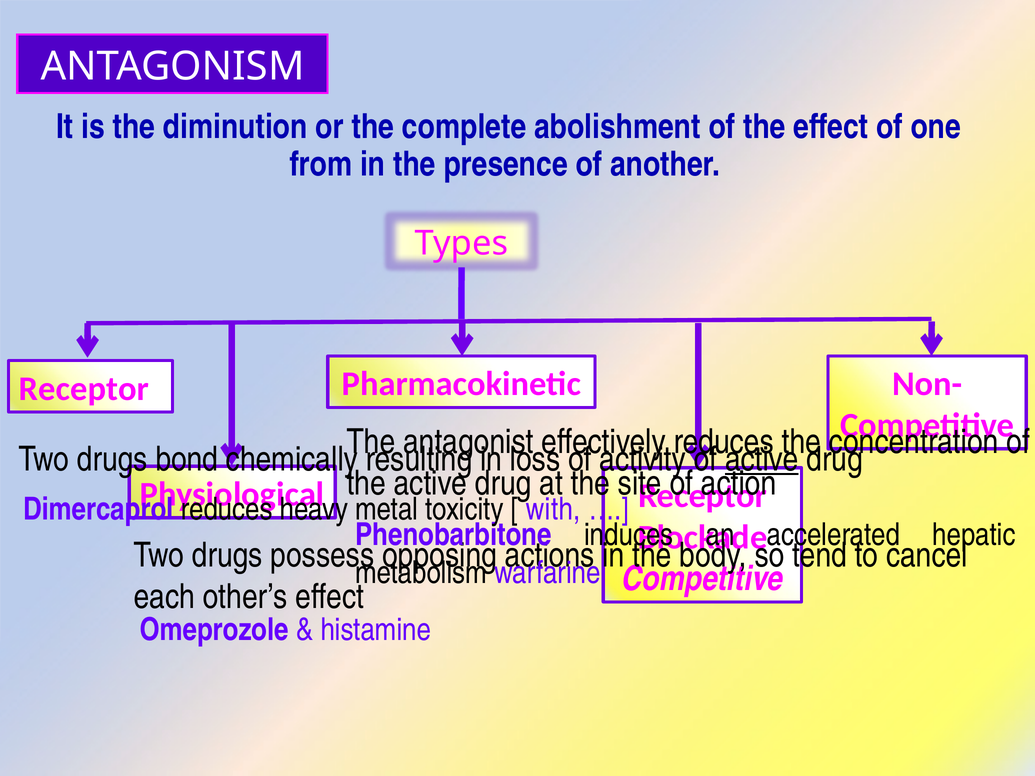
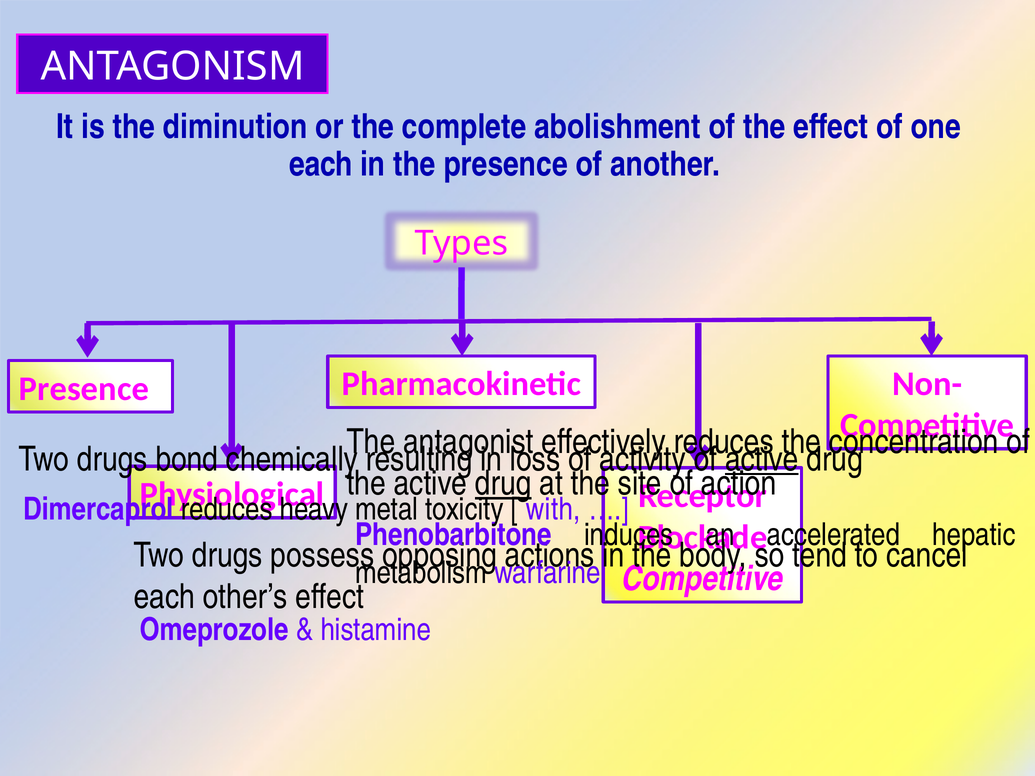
from at (321, 164): from -> each
Receptor at (84, 389): Receptor -> Presence
drug at (503, 484) underline: none -> present
